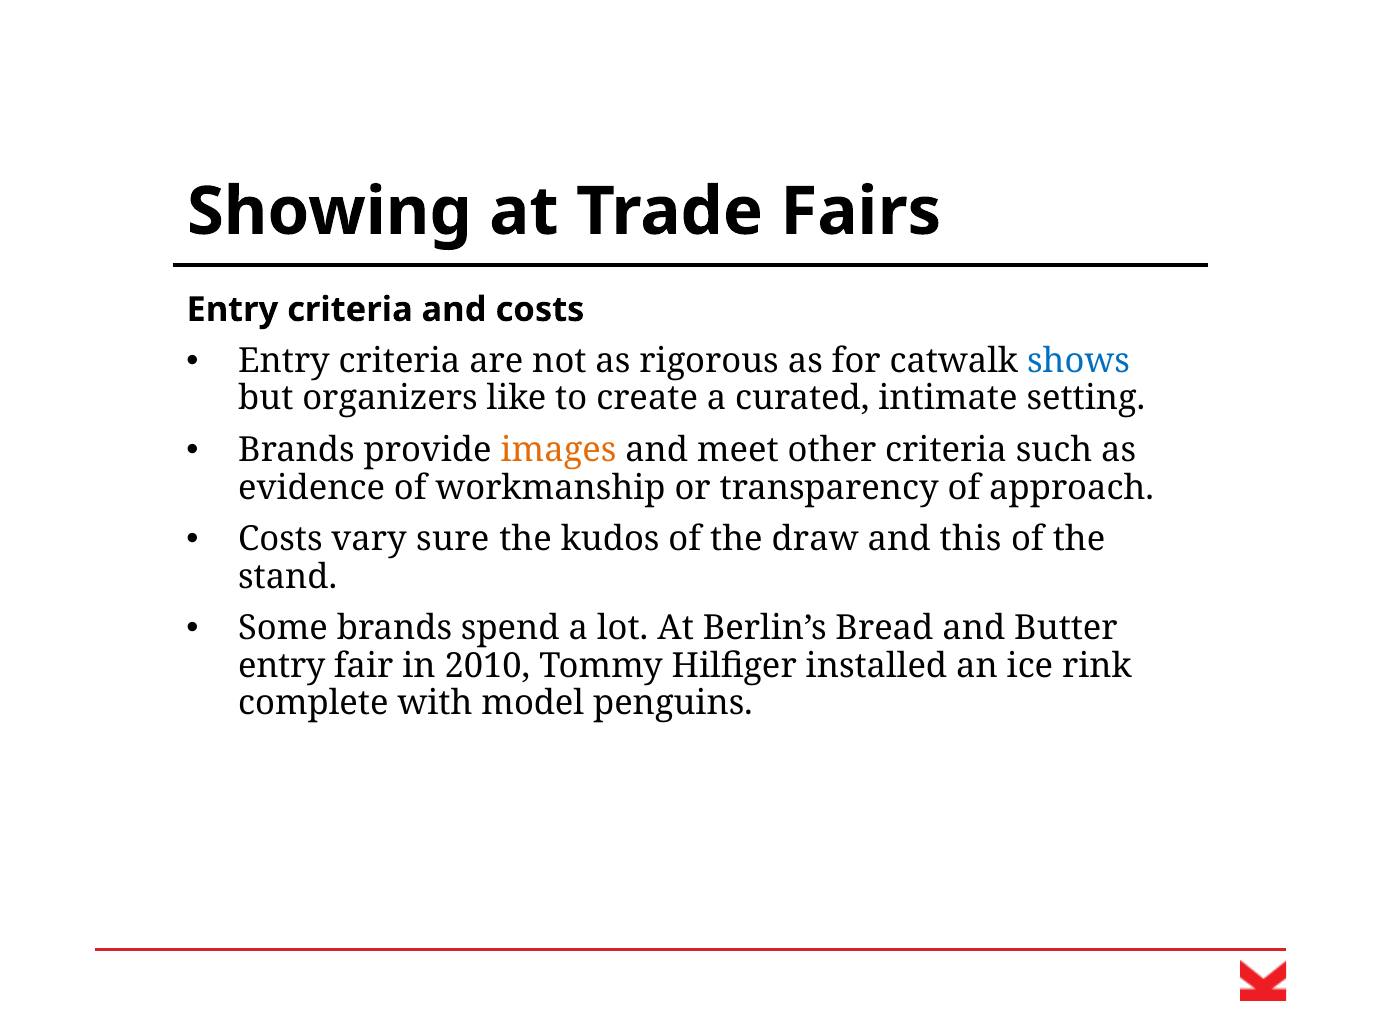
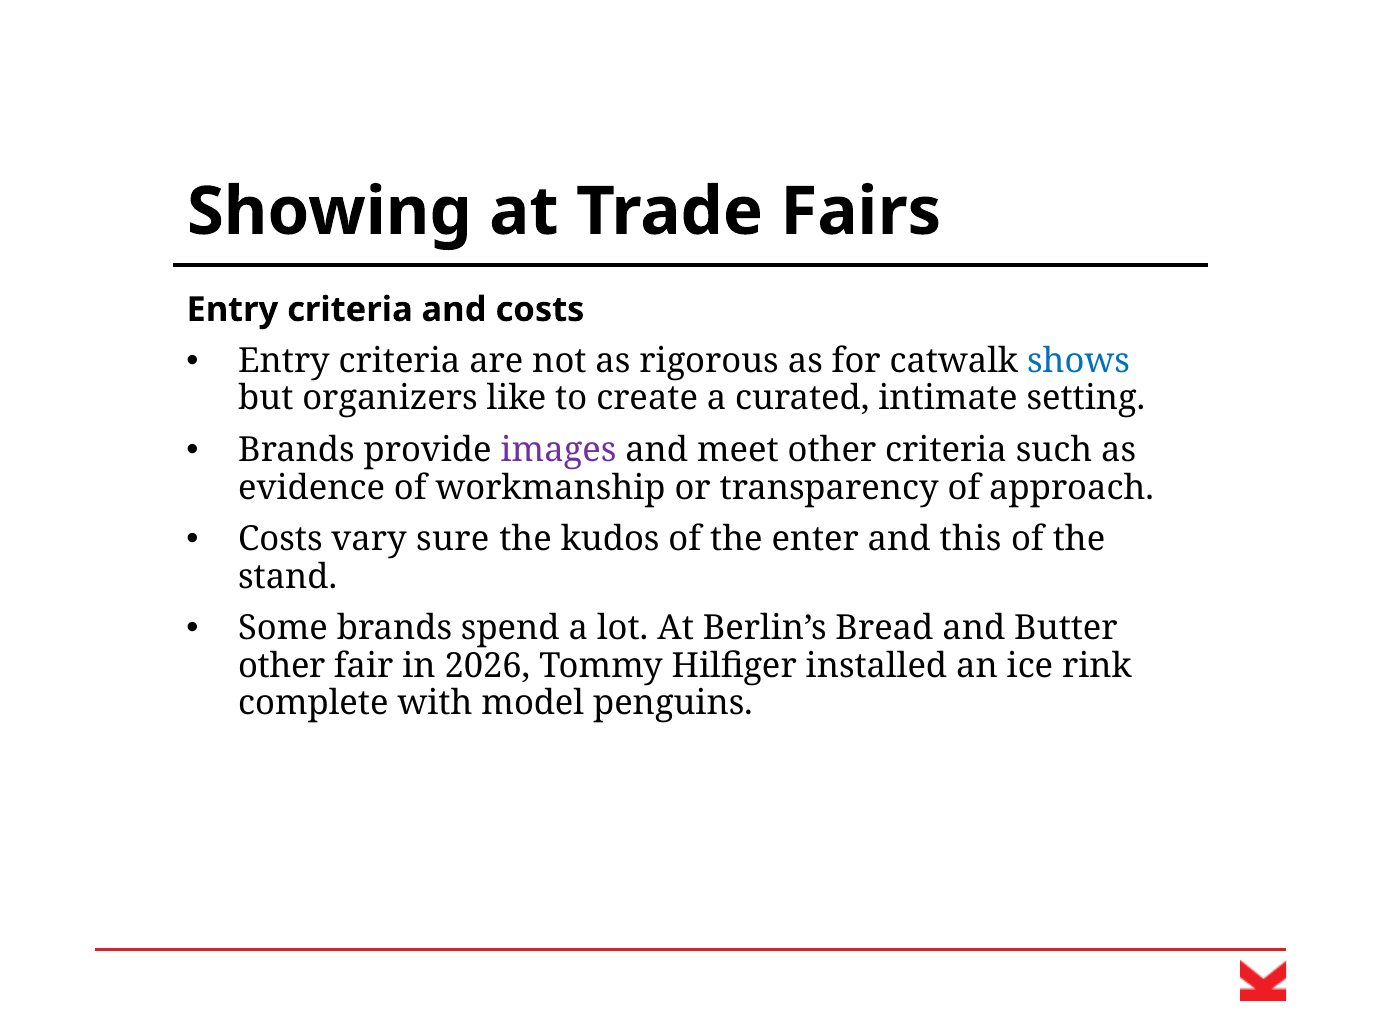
images colour: orange -> purple
draw: draw -> enter
entry at (282, 666): entry -> other
2010: 2010 -> 2026
